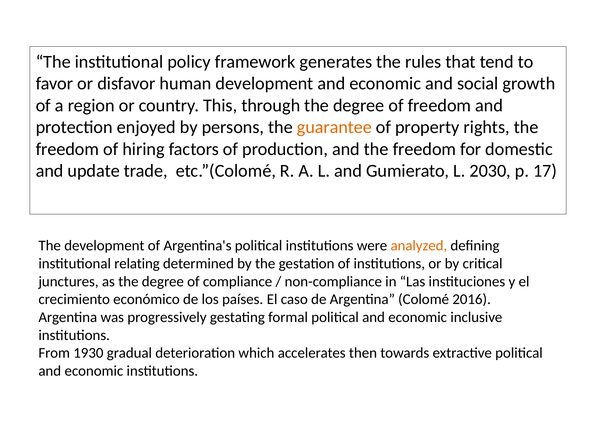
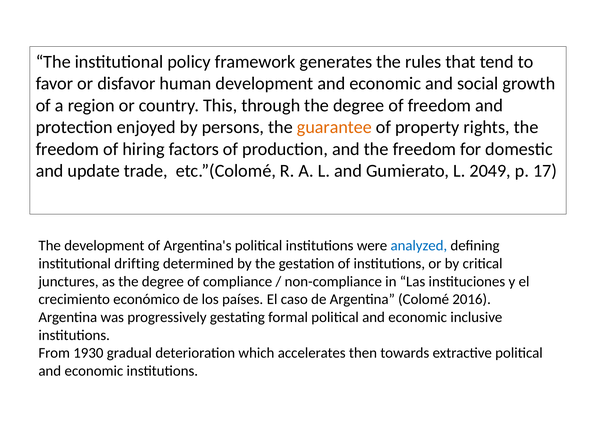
2030: 2030 -> 2049
analyzed colour: orange -> blue
relating: relating -> drifting
